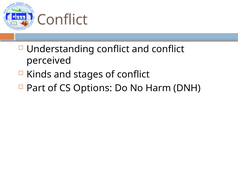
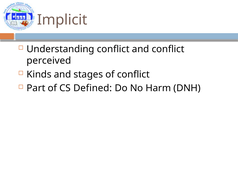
Conflict at (62, 20): Conflict -> Implicit
Options: Options -> Defined
